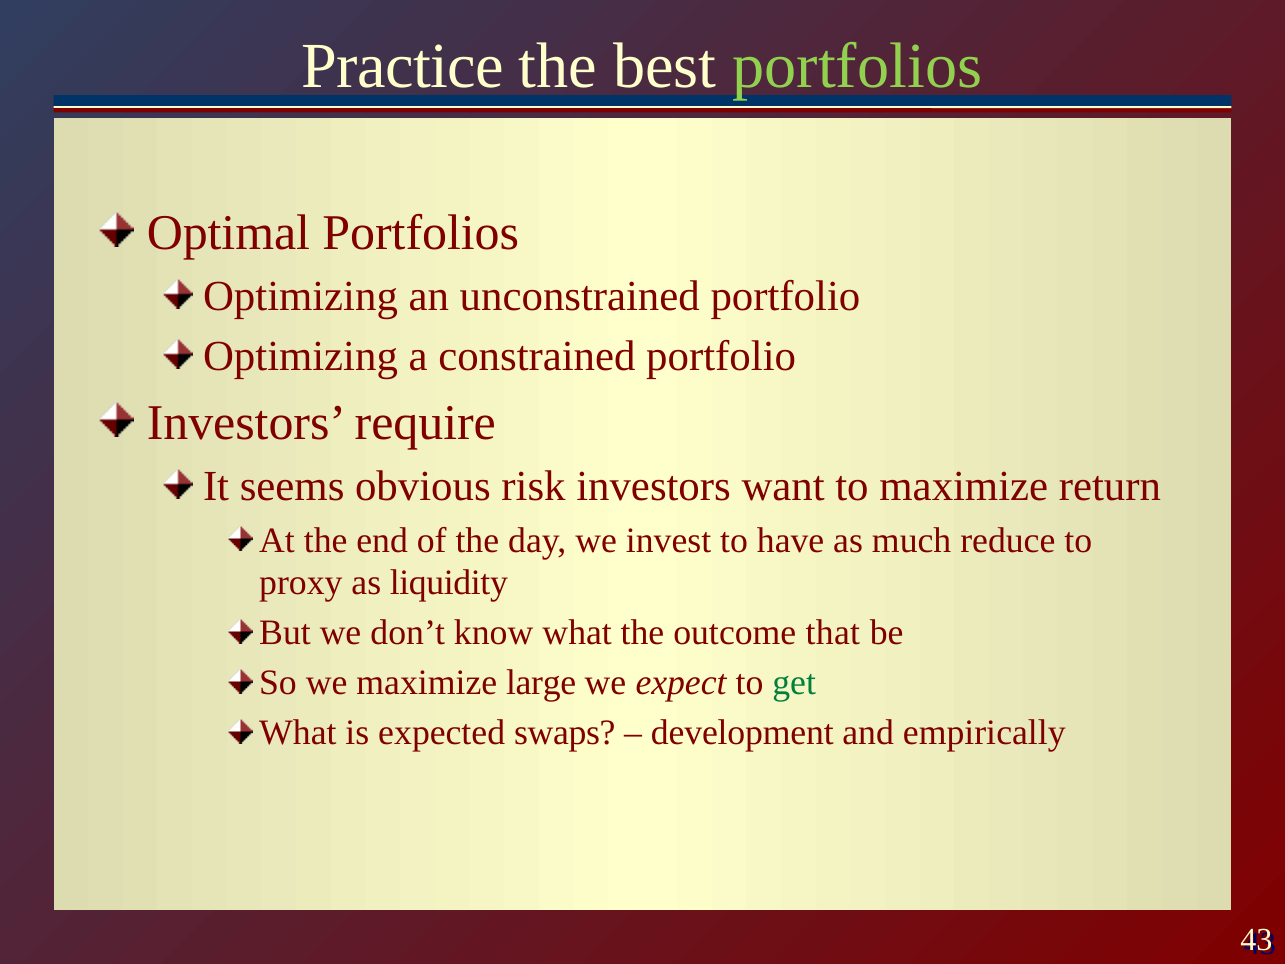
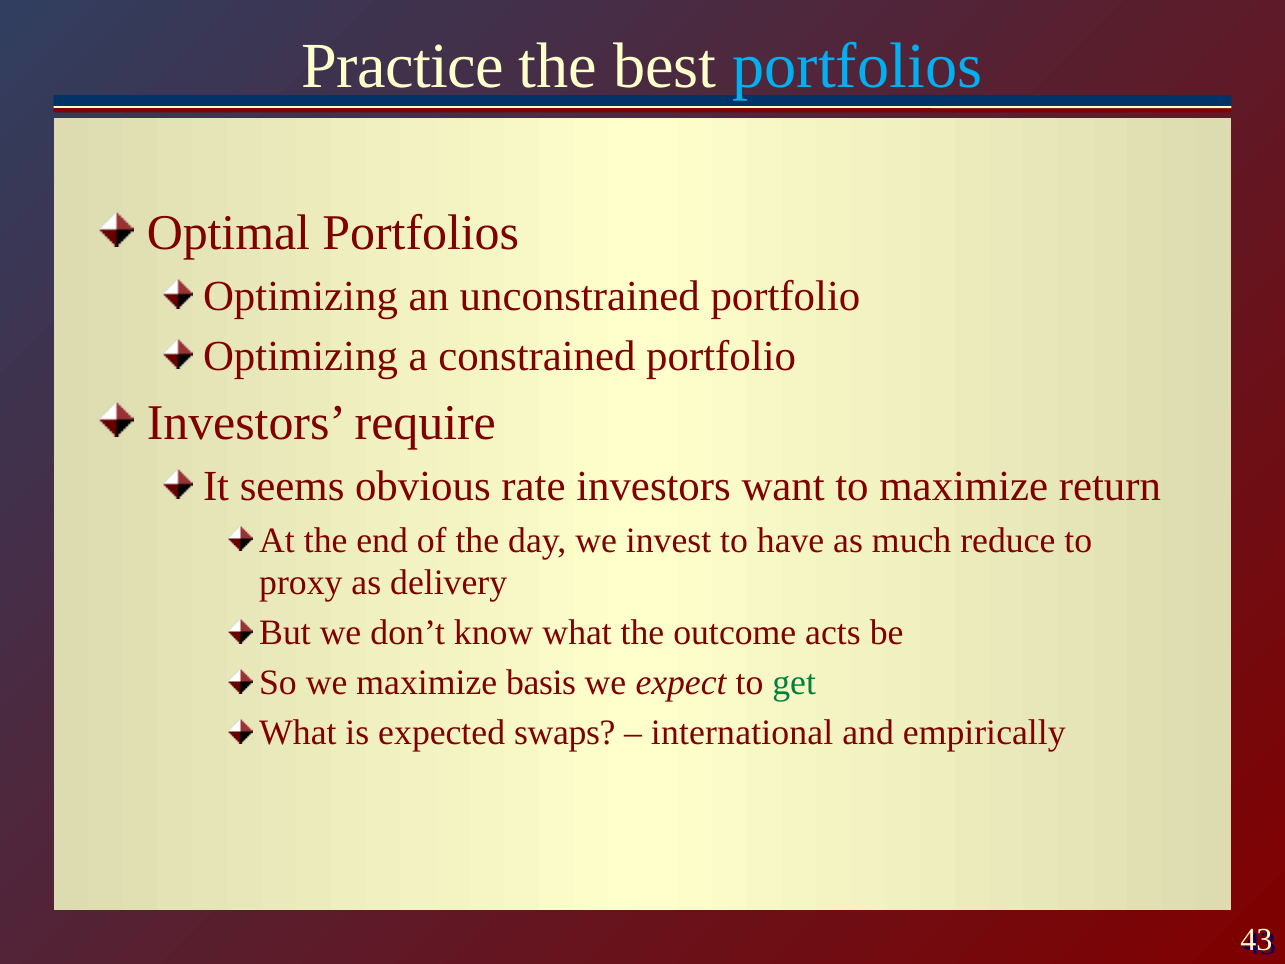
portfolios at (857, 67) colour: light green -> light blue
risk: risk -> rate
liquidity: liquidity -> delivery
that: that -> acts
large: large -> basis
development: development -> international
